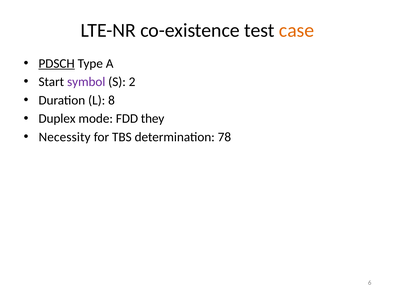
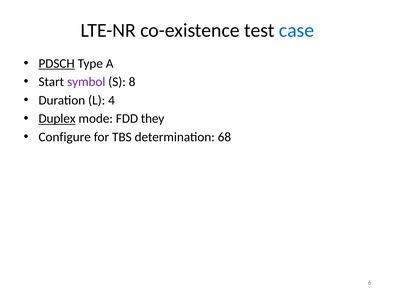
case colour: orange -> blue
2: 2 -> 8
8: 8 -> 4
Duplex underline: none -> present
Necessity: Necessity -> Configure
78: 78 -> 68
